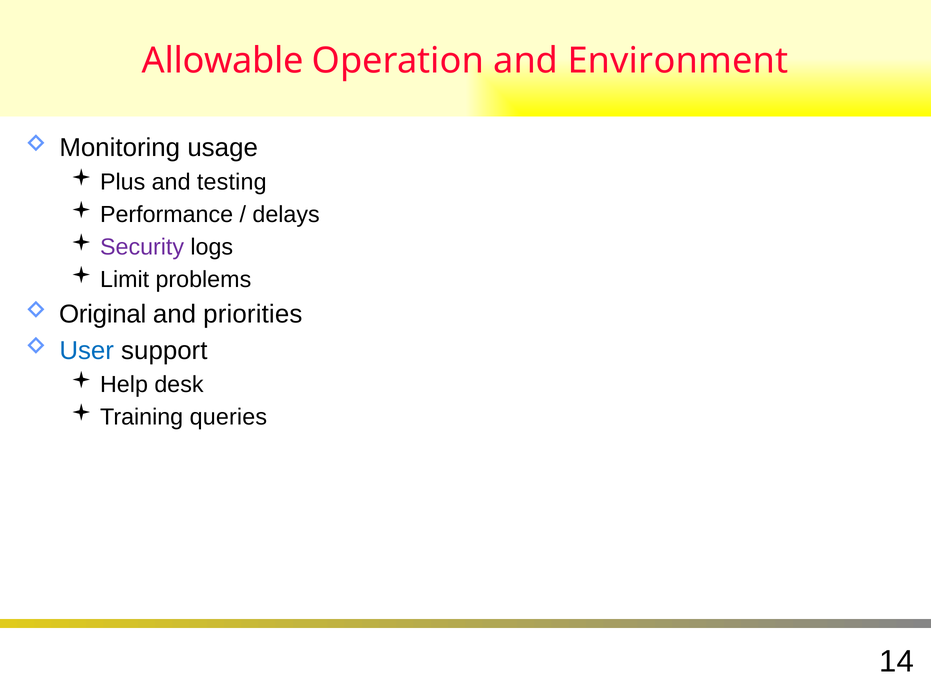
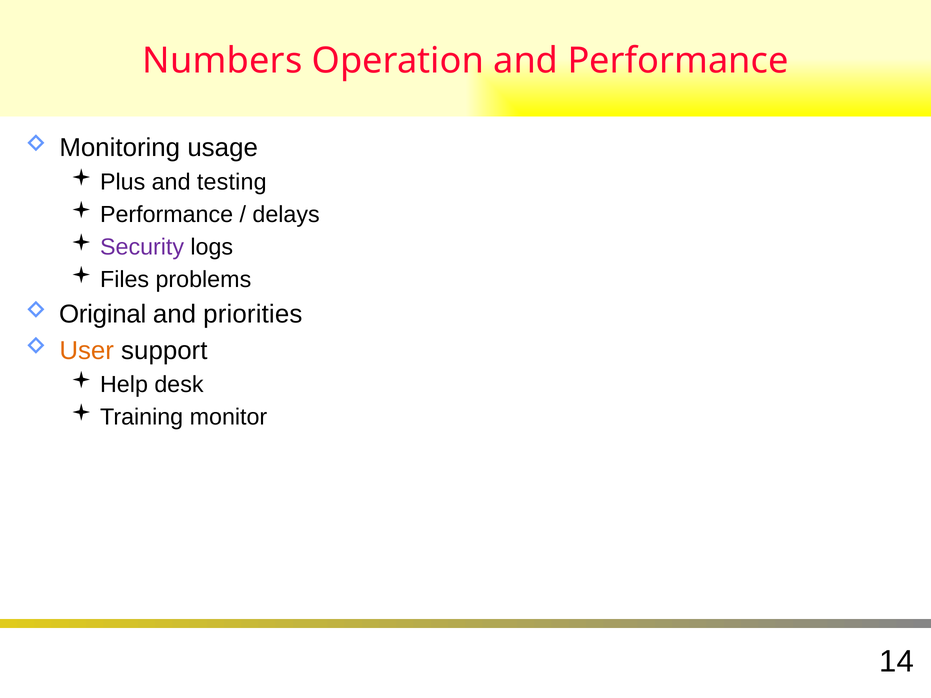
Allowable: Allowable -> Numbers
and Environment: Environment -> Performance
Limit: Limit -> Files
User colour: blue -> orange
queries: queries -> monitor
